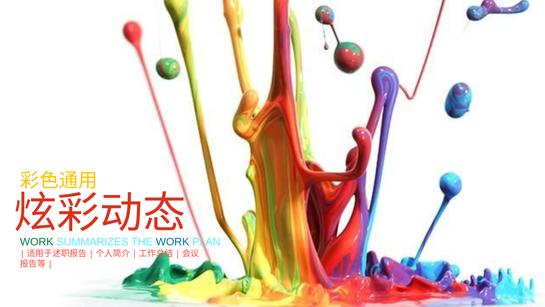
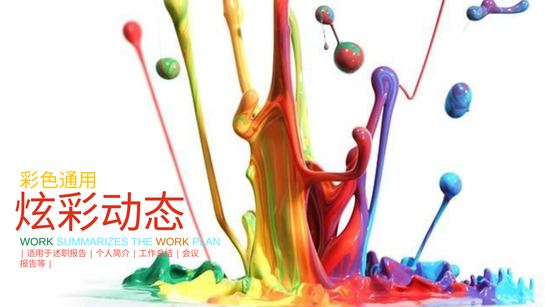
WORK at (173, 242) colour: blue -> orange
